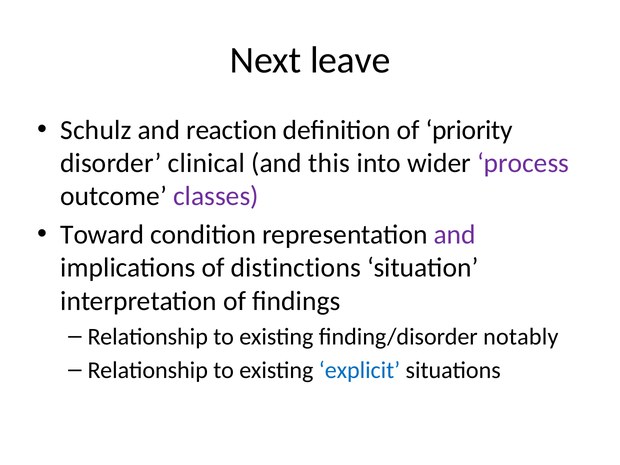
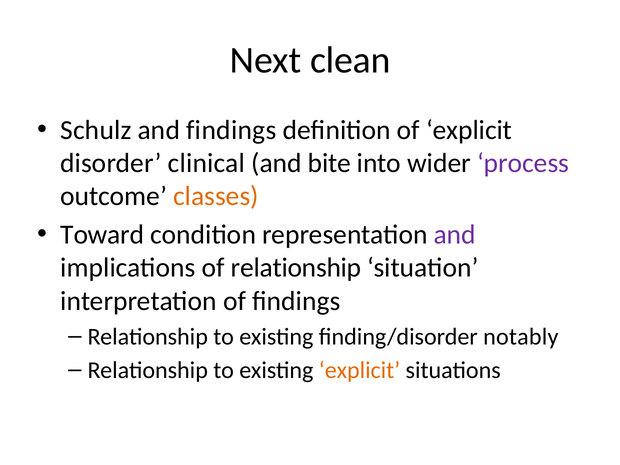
leave: leave -> clean
and reaction: reaction -> findings
of priority: priority -> explicit
this: this -> bite
classes colour: purple -> orange
of distinctions: distinctions -> relationship
explicit at (360, 370) colour: blue -> orange
